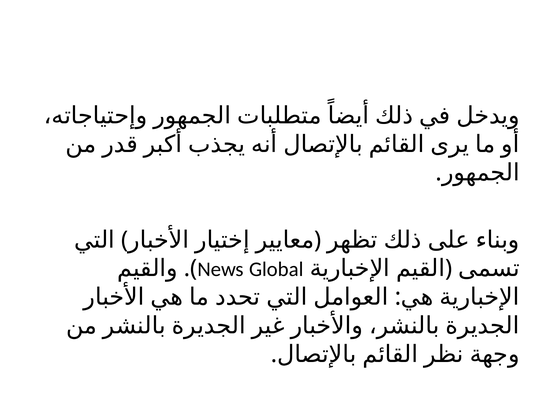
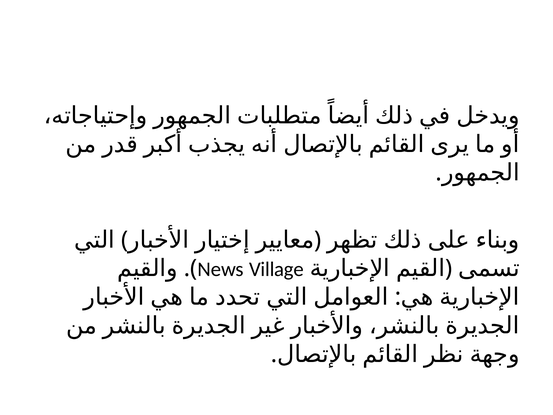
Global: Global -> Village
